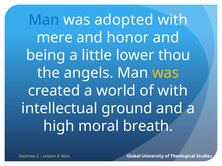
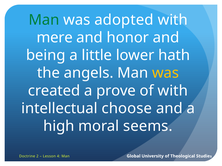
Man at (44, 20) colour: blue -> green
thou: thou -> hath
world: world -> prove
ground: ground -> choose
breath: breath -> seems
